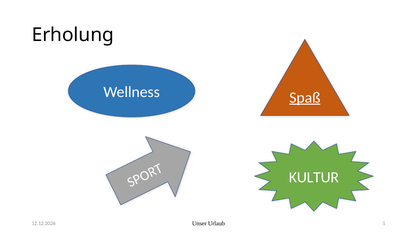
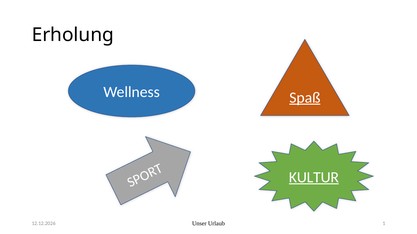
KULTUR underline: none -> present
